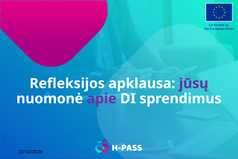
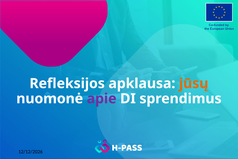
jūsų colour: purple -> orange
